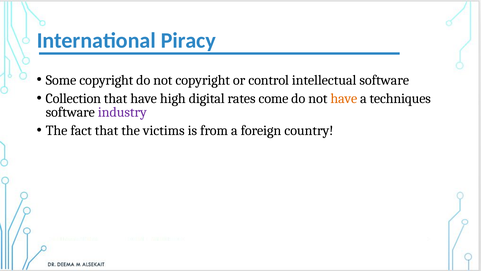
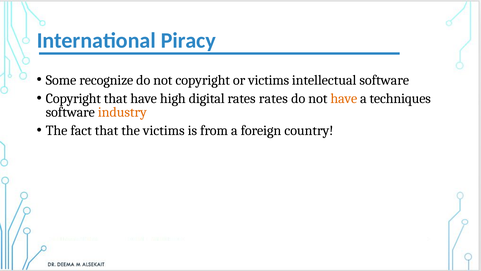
Some copyright: copyright -> recognize
or control: control -> victims
Collection at (73, 98): Collection -> Copyright
rates come: come -> rates
industry colour: purple -> orange
